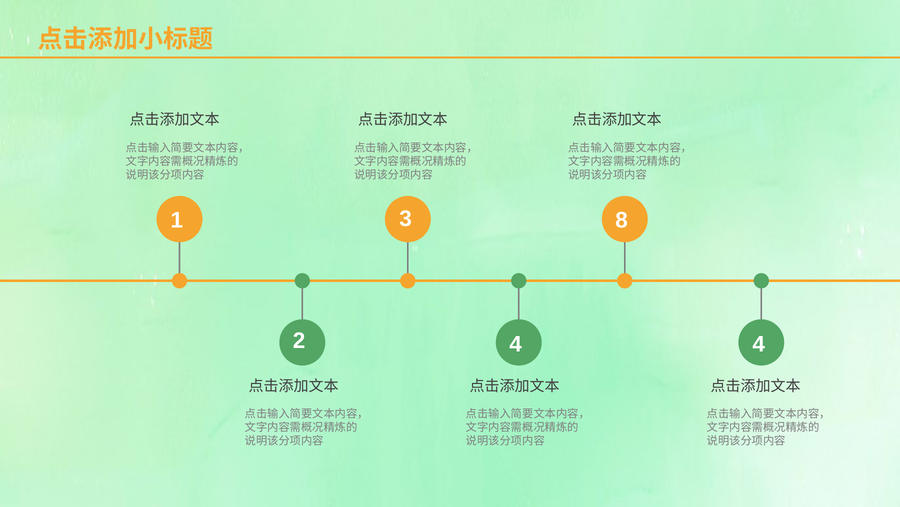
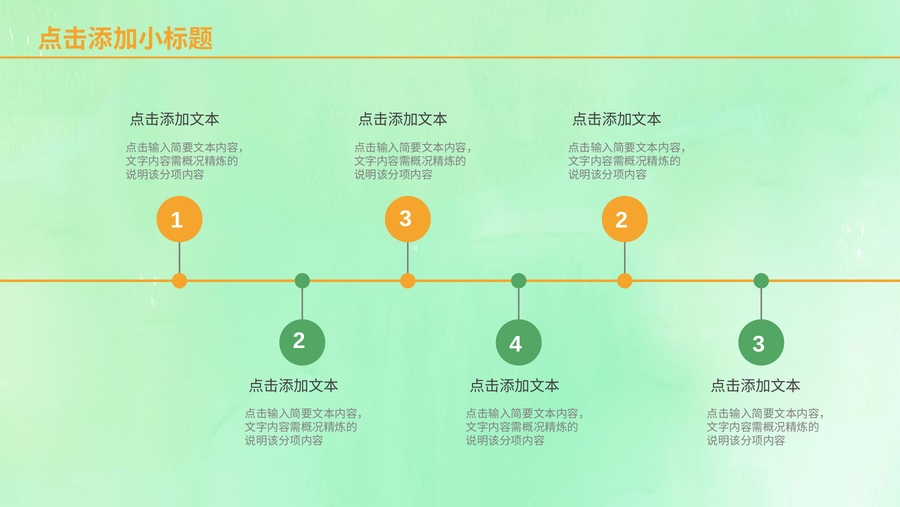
3 8: 8 -> 2
4 4: 4 -> 3
